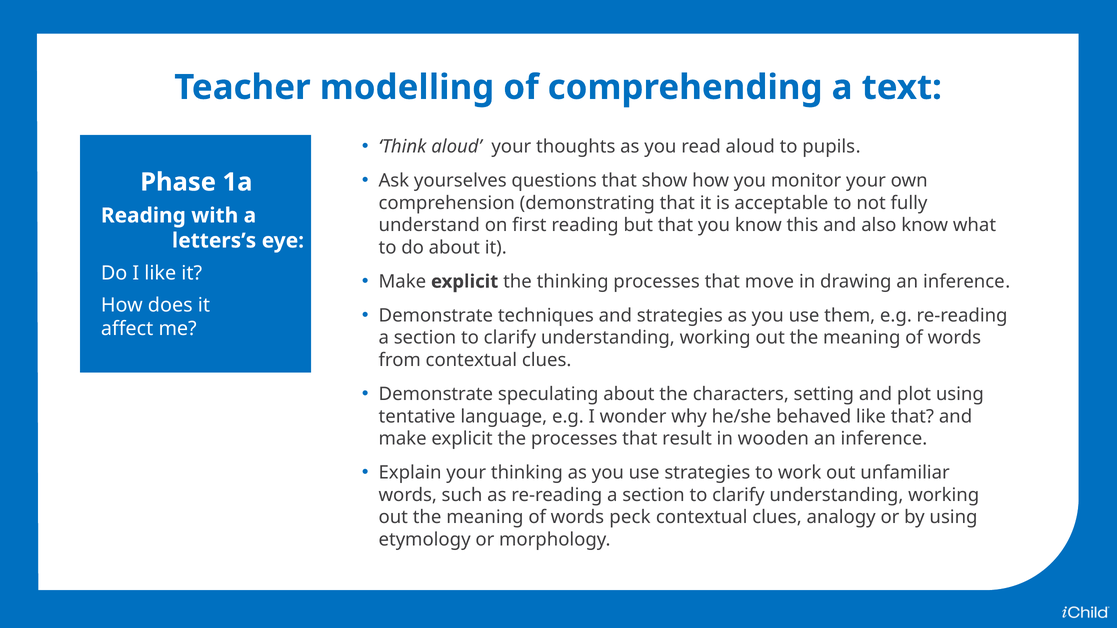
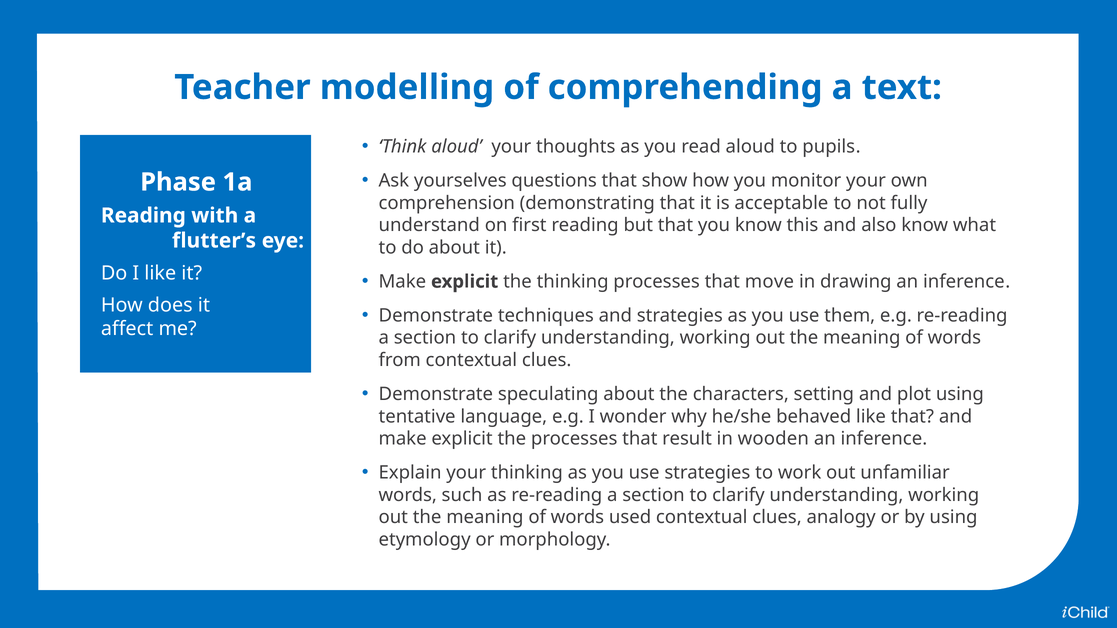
letters’s: letters’s -> flutter’s
peck: peck -> used
